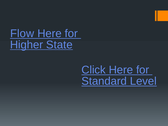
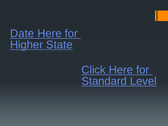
Flow: Flow -> Date
